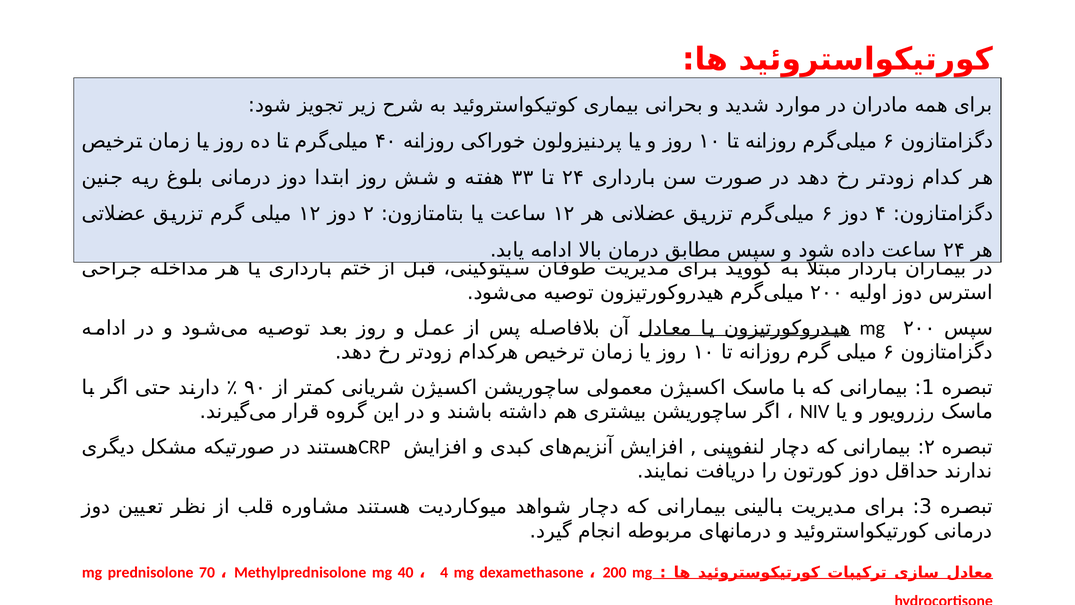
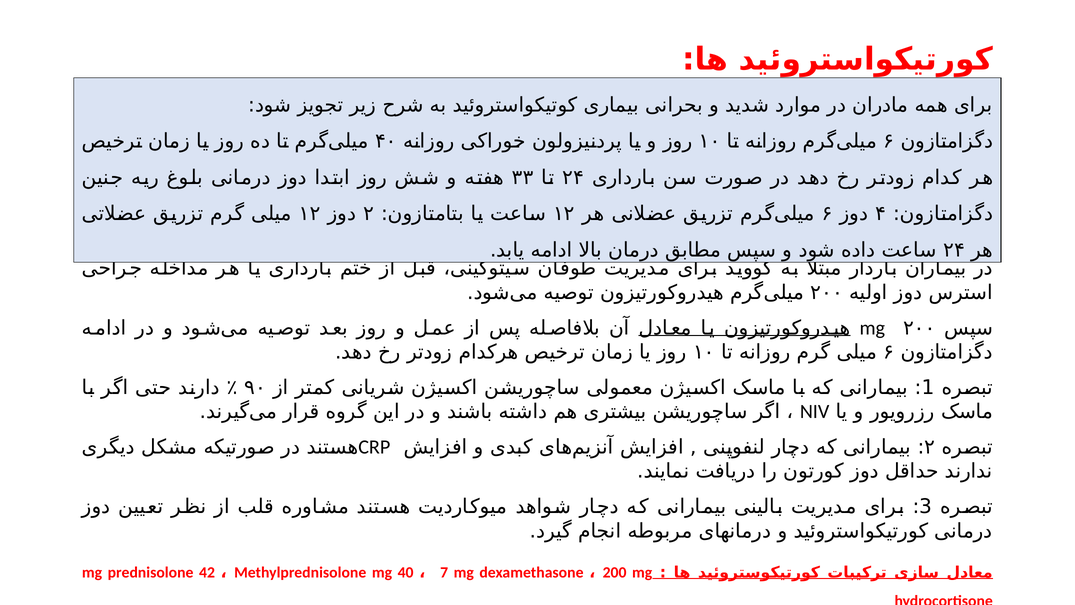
70: 70 -> 42
4: 4 -> 7
